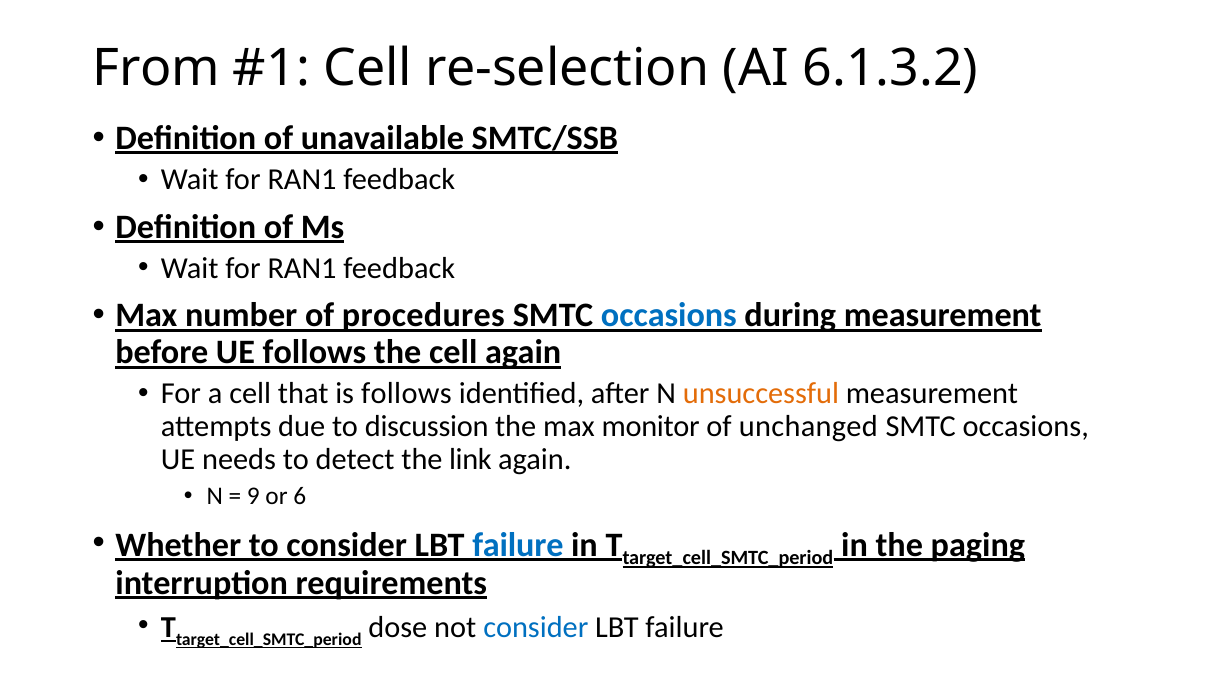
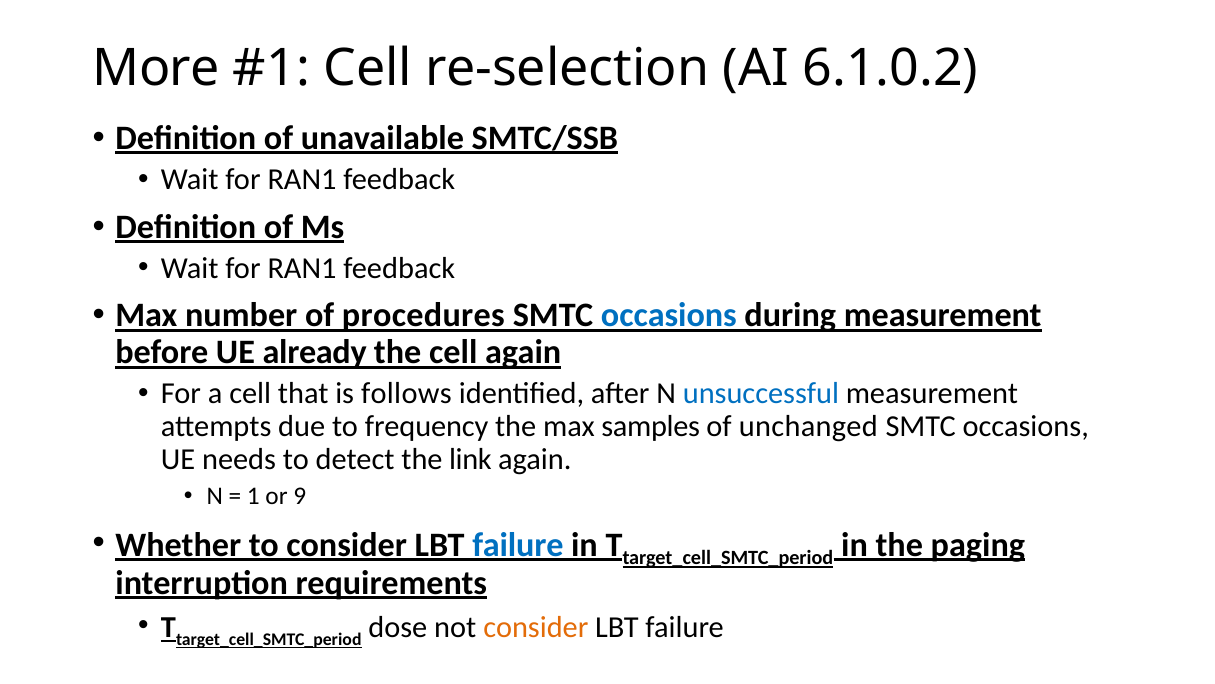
From: From -> More
6.1.3.2: 6.1.3.2 -> 6.1.0.2
UE follows: follows -> already
unsuccessful colour: orange -> blue
discussion: discussion -> frequency
monitor: monitor -> samples
9: 9 -> 1
6: 6 -> 9
consider at (536, 627) colour: blue -> orange
